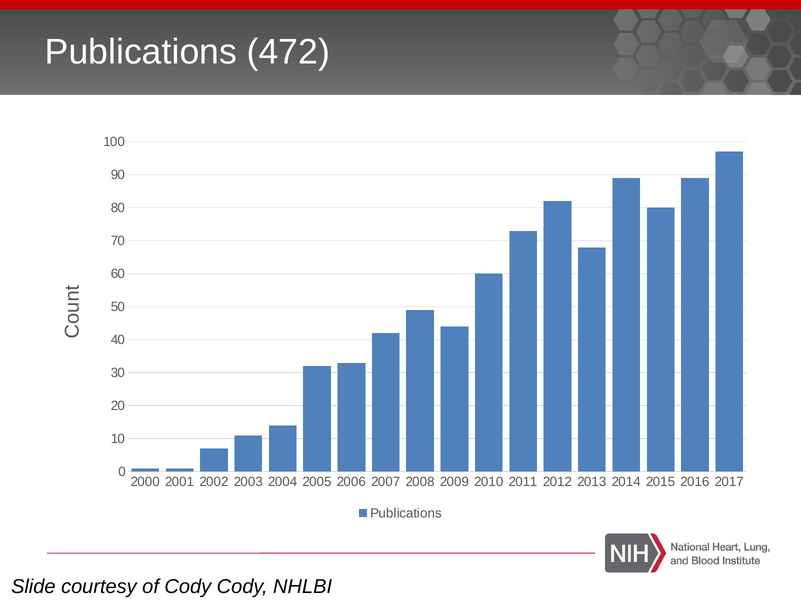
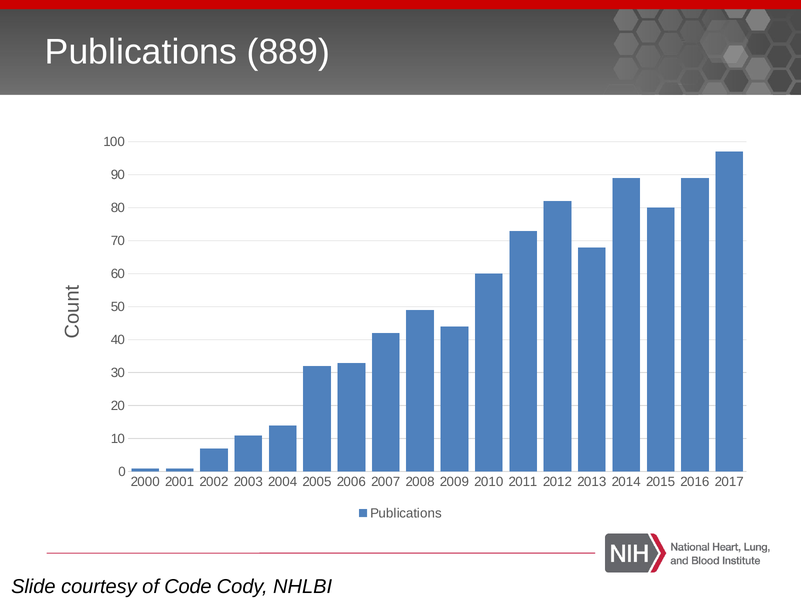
472: 472 -> 889
of Cody: Cody -> Code
